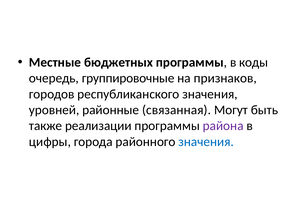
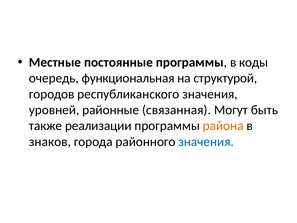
бюджетных: бюджетных -> постоянные
группировочные: группировочные -> функциональная
признаков: признаков -> структурой
района colour: purple -> orange
цифры: цифры -> знаков
